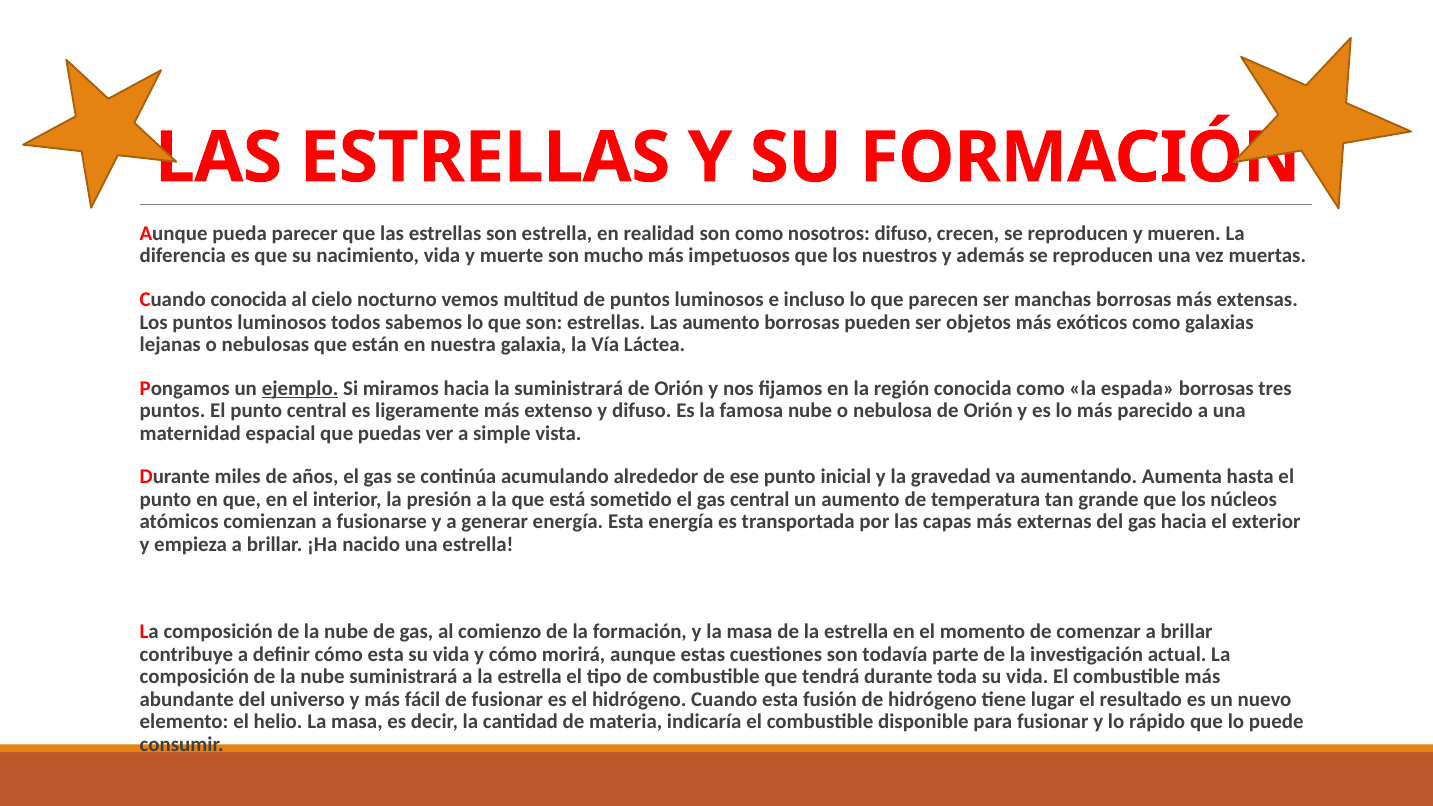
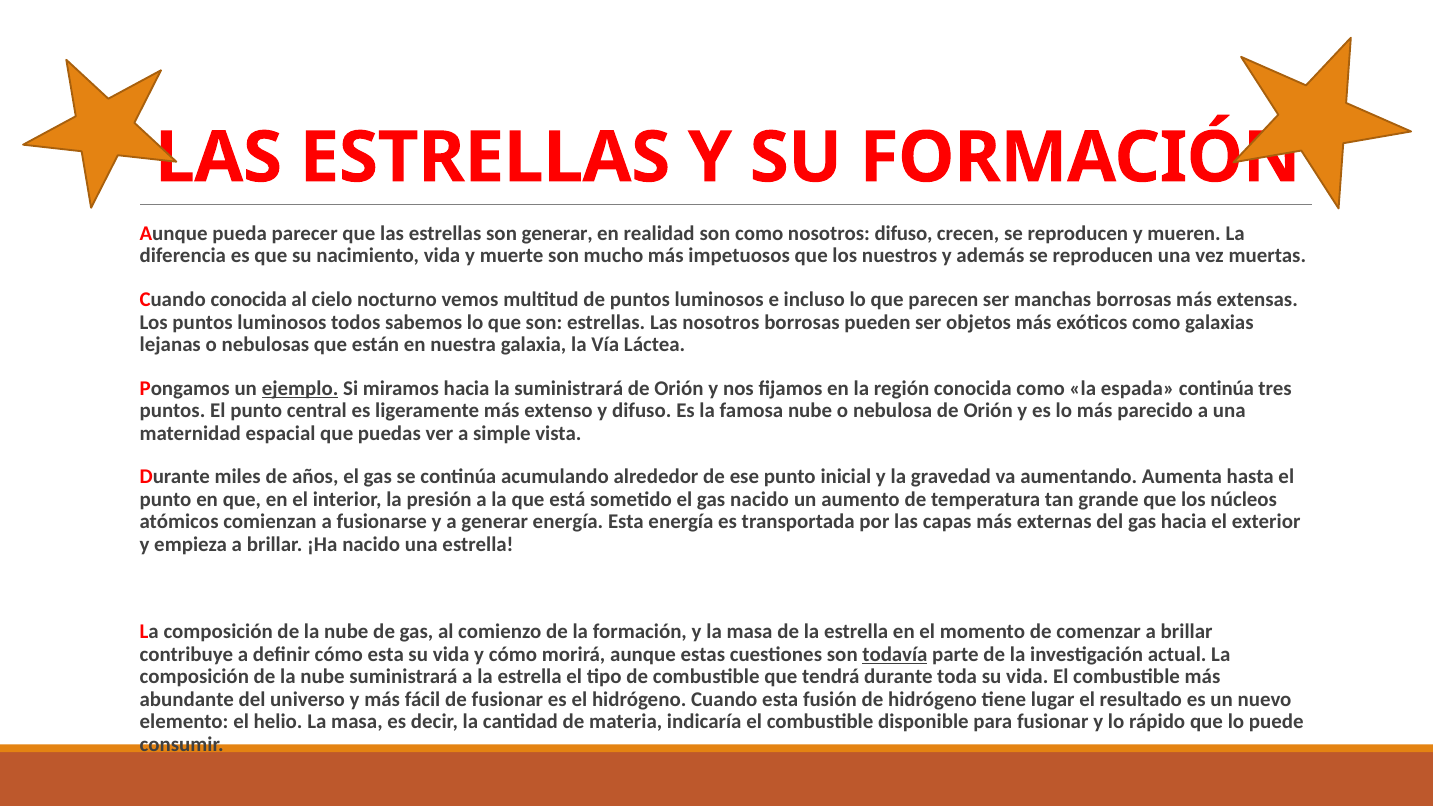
son estrella: estrella -> generar
Las aumento: aumento -> nosotros
espada borrosas: borrosas -> continúa
gas central: central -> nacido
todavía underline: none -> present
